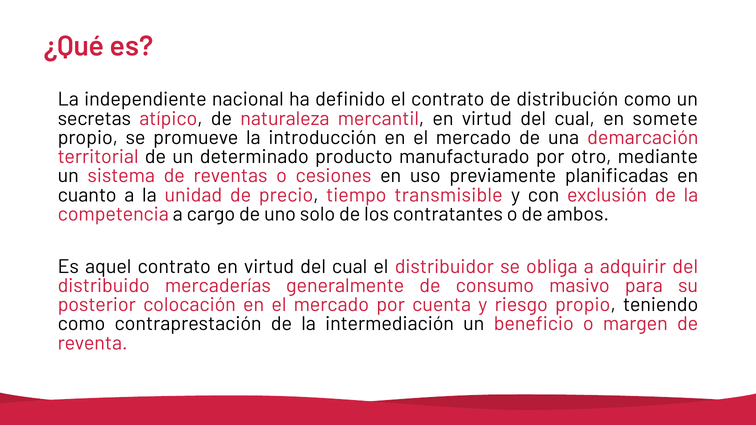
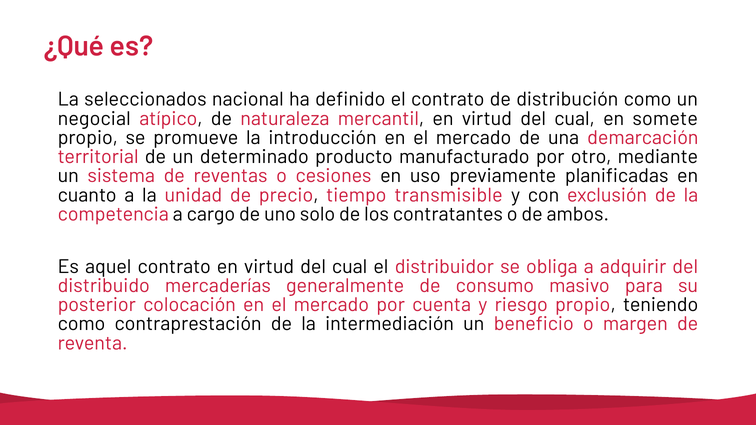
independiente: independiente -> seleccionados
secretas: secretas -> negocial
